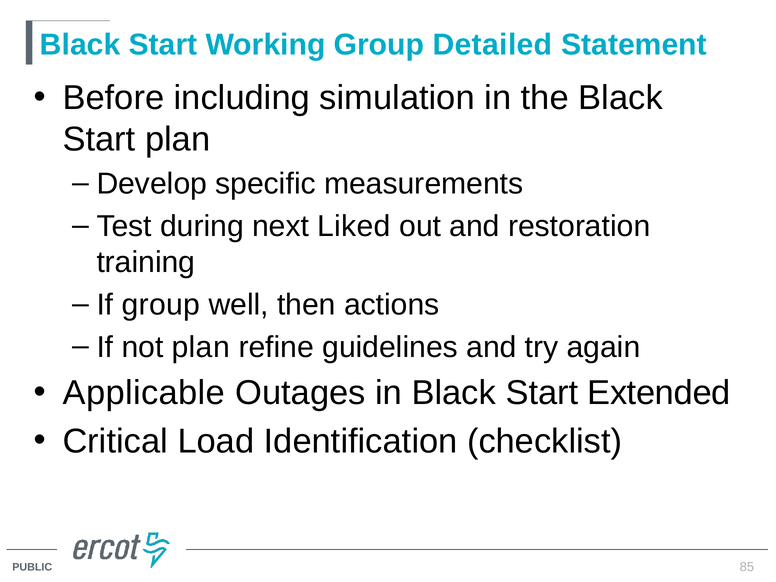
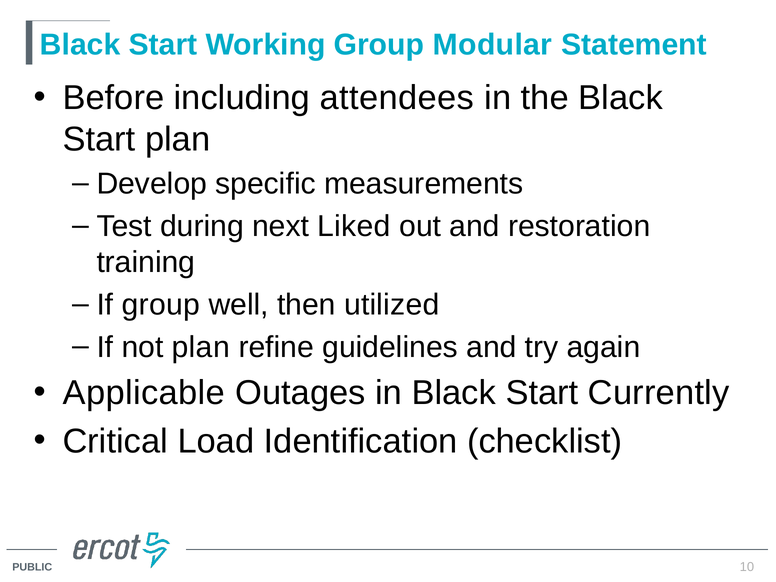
Detailed: Detailed -> Modular
simulation: simulation -> attendees
actions: actions -> utilized
Extended: Extended -> Currently
85: 85 -> 10
